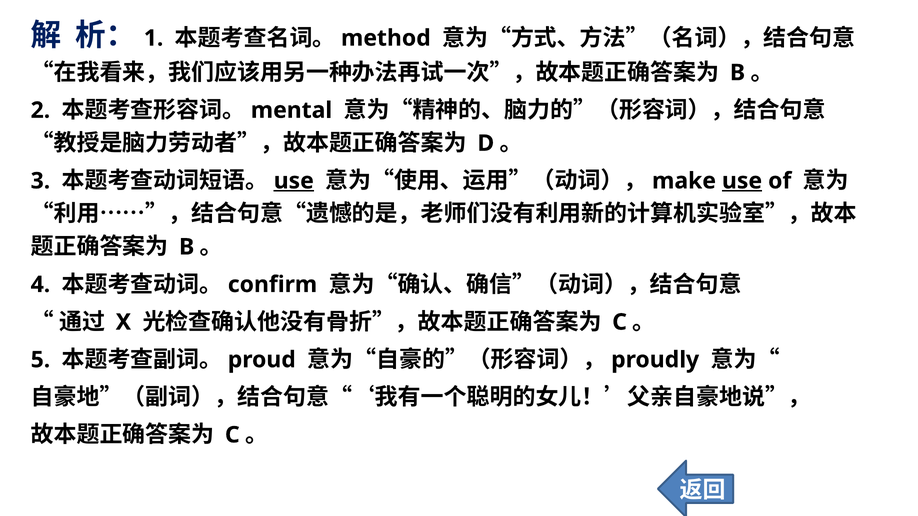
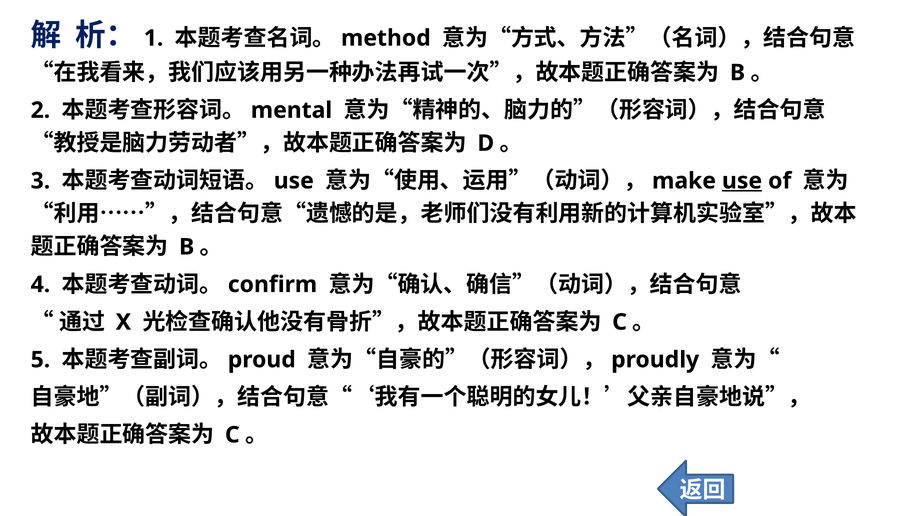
use at (294, 181) underline: present -> none
